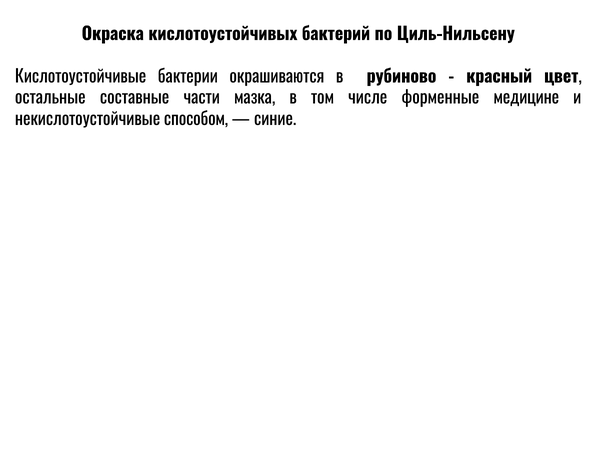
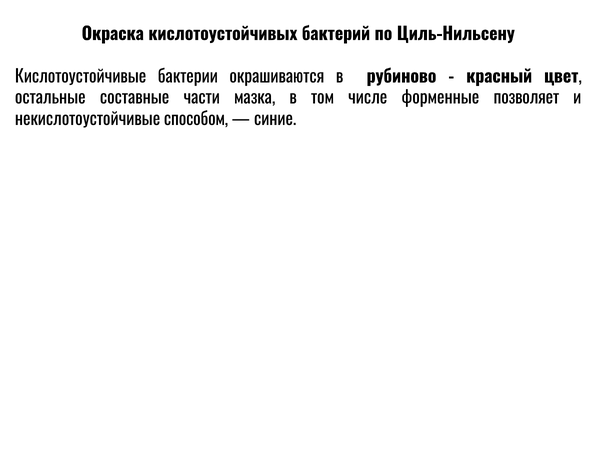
медицине: медицине -> позволяет
